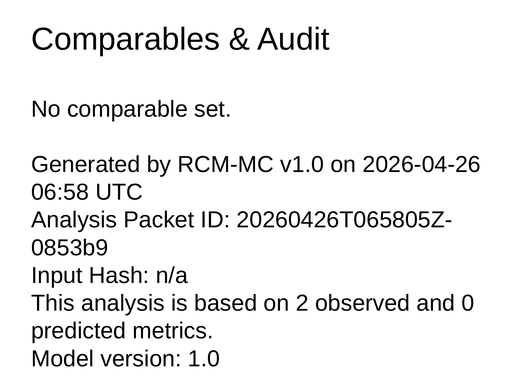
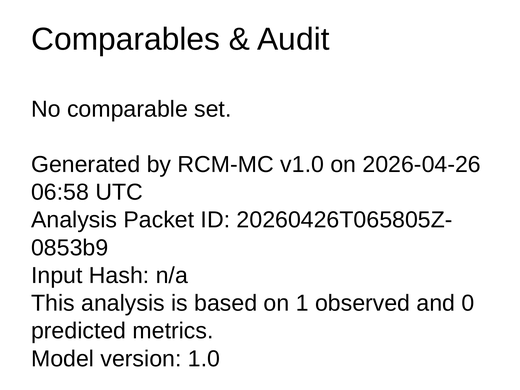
2: 2 -> 1
